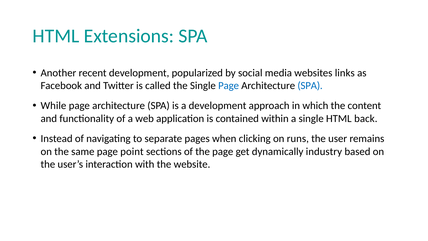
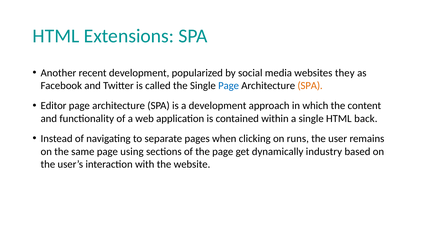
links: links -> they
SPA at (310, 86) colour: blue -> orange
While: While -> Editor
point: point -> using
